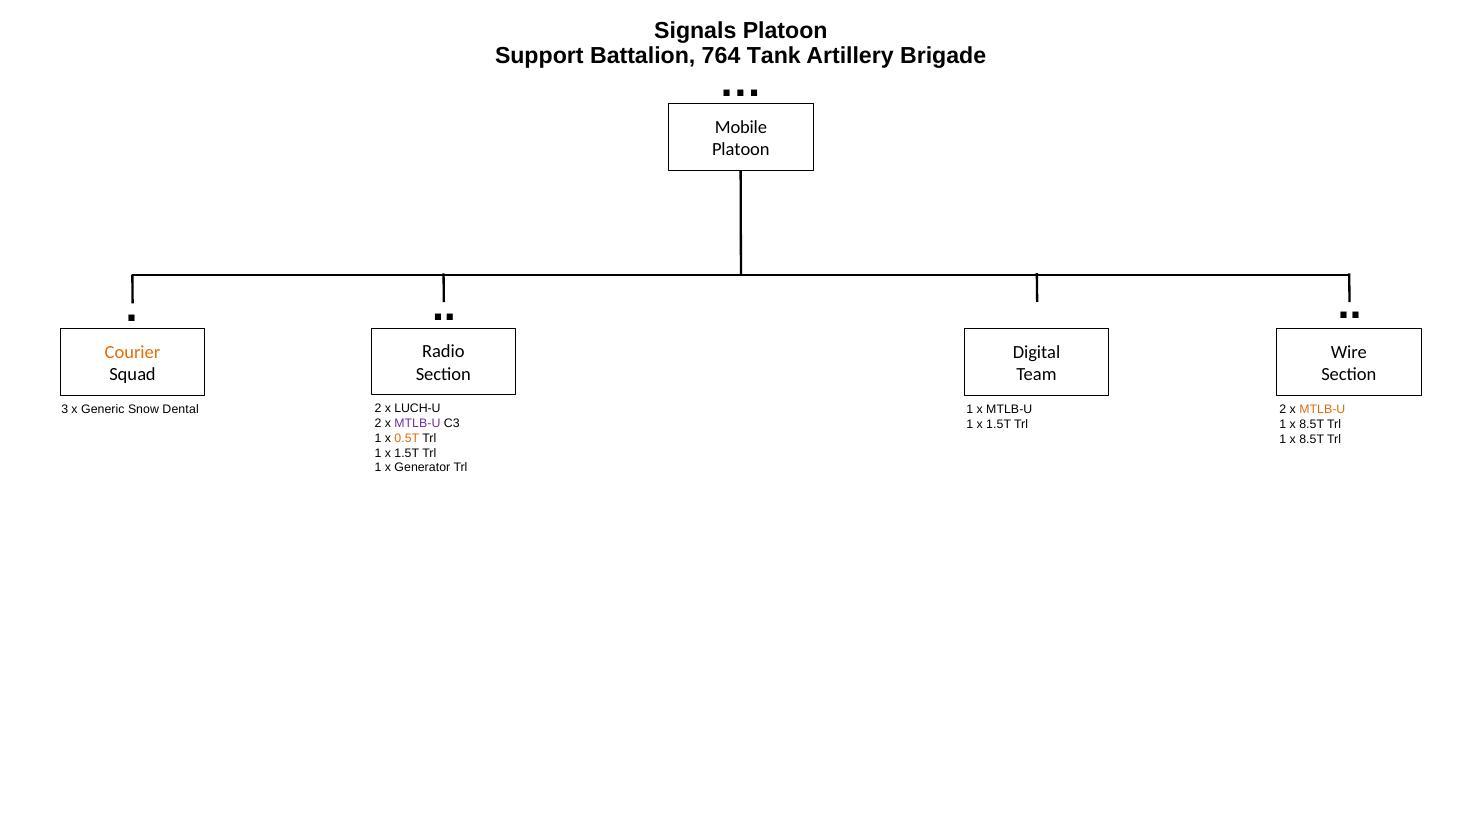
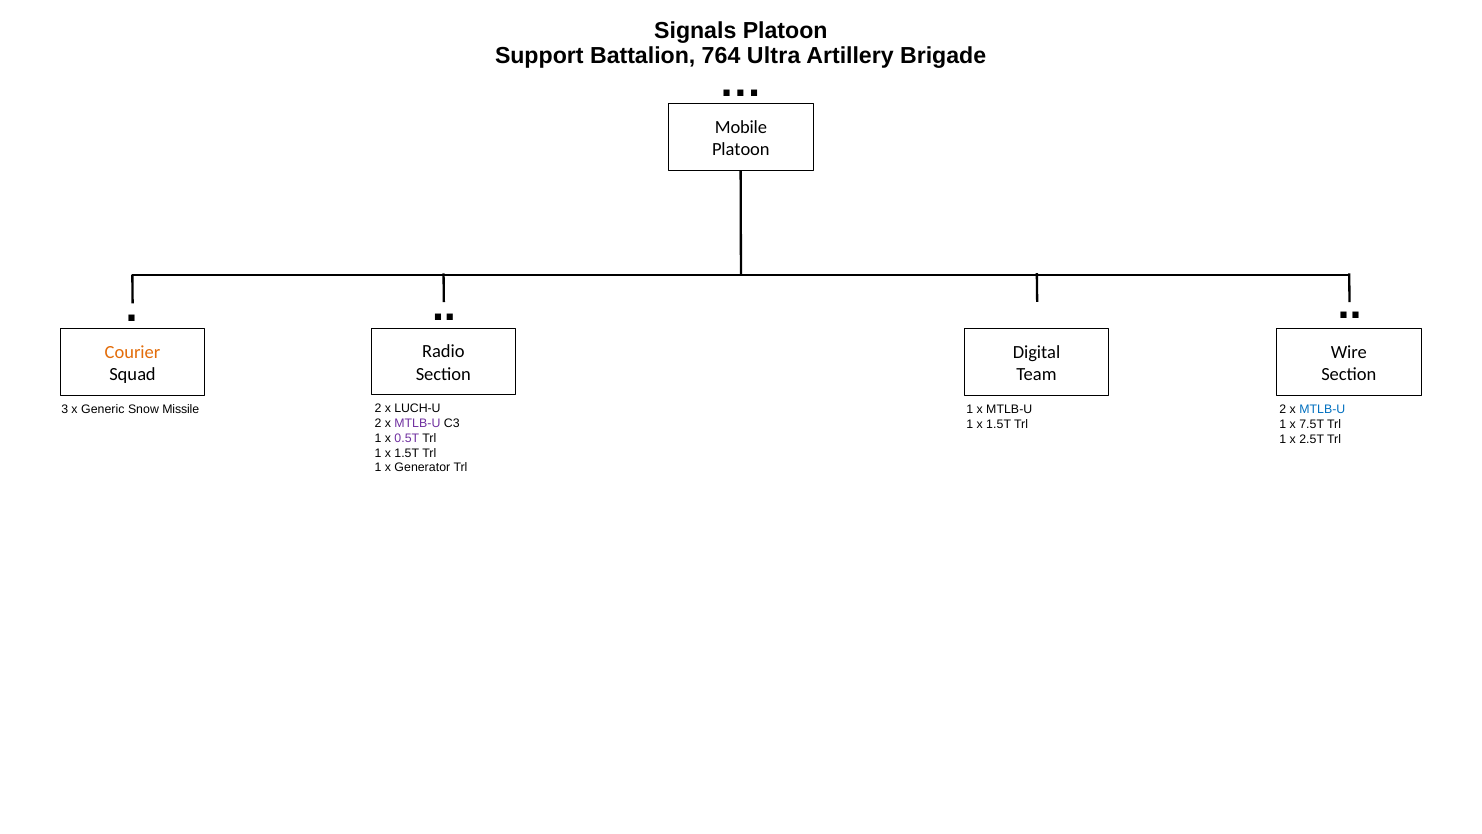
Tank: Tank -> Ultra
Dental: Dental -> Missile
MTLB-U at (1322, 410) colour: orange -> blue
8.5T at (1312, 424): 8.5T -> 7.5T
0.5T colour: orange -> purple
8.5T at (1312, 439): 8.5T -> 2.5T
